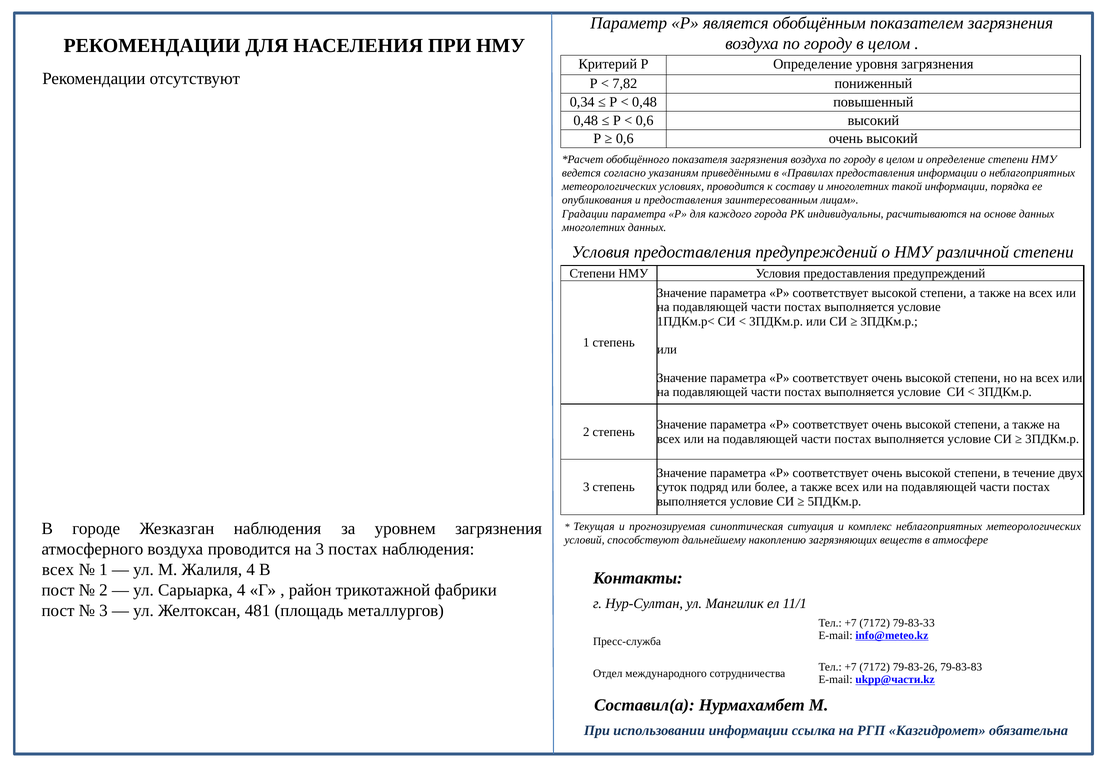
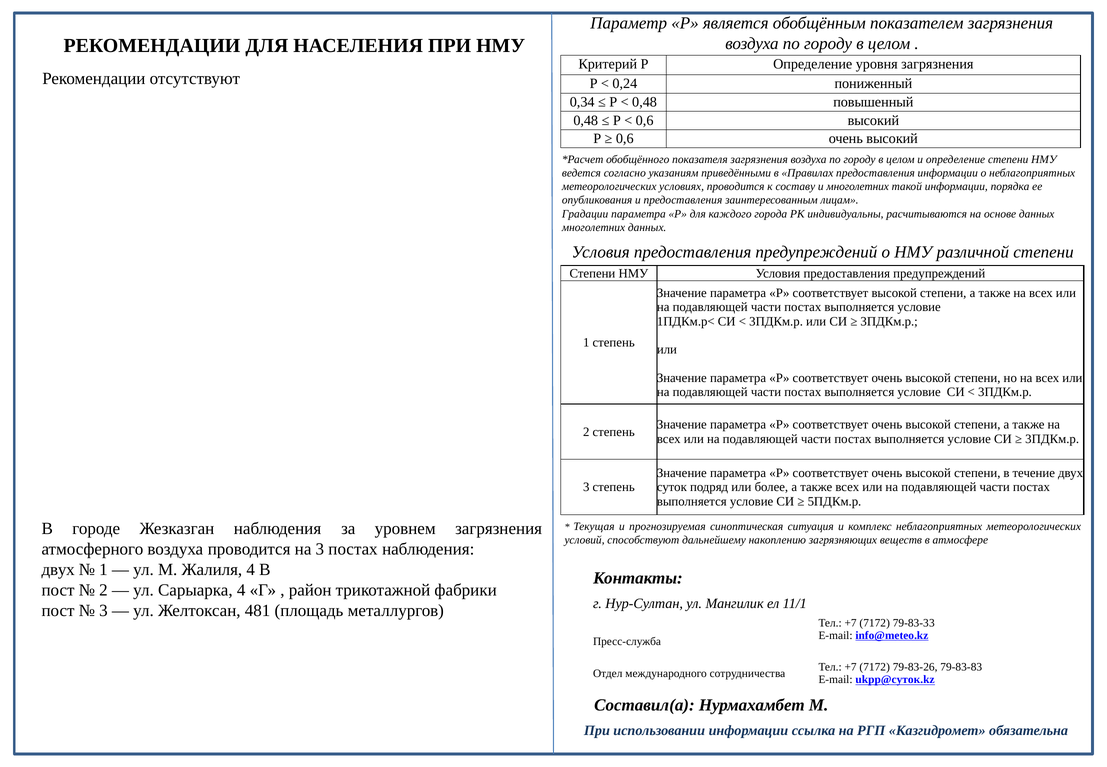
7,82: 7,82 -> 0,24
всех at (58, 569): всех -> двух
ukpp@части.kz: ukpp@части.kz -> ukpp@суток.kz
